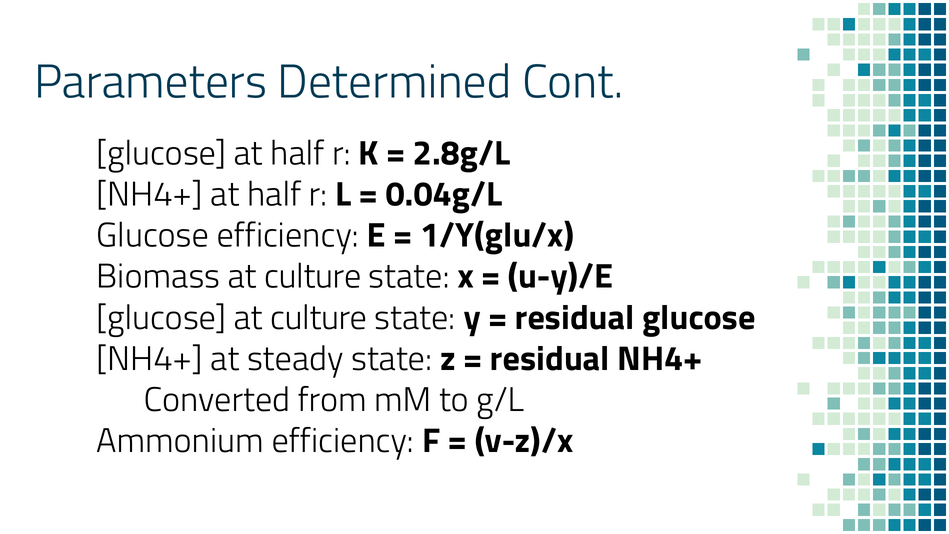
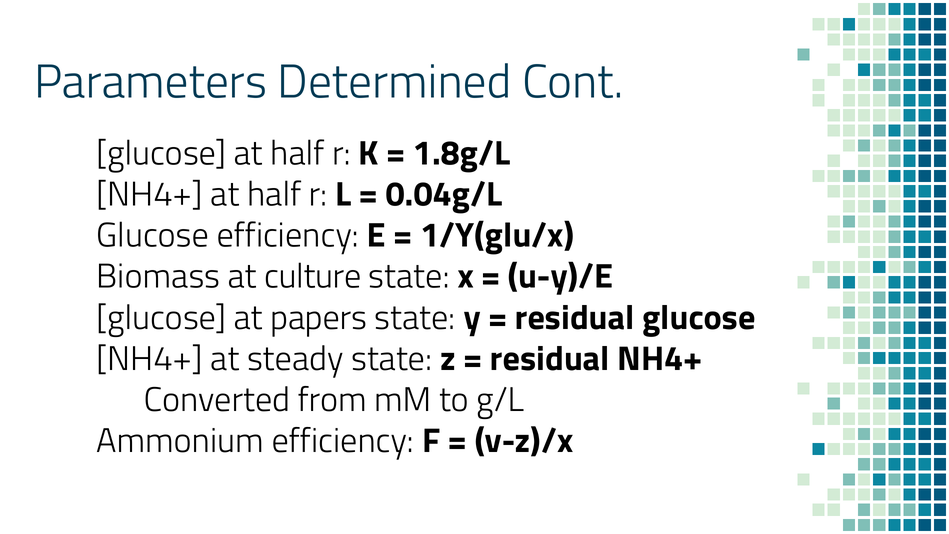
2.8g/L: 2.8g/L -> 1.8g/L
glucose at culture: culture -> papers
